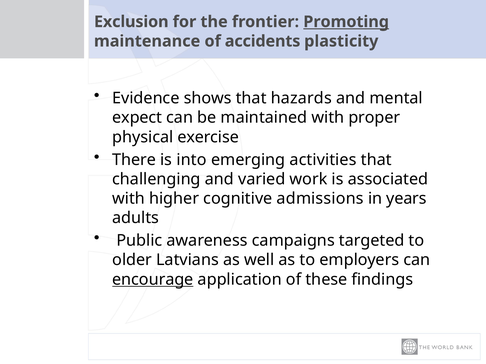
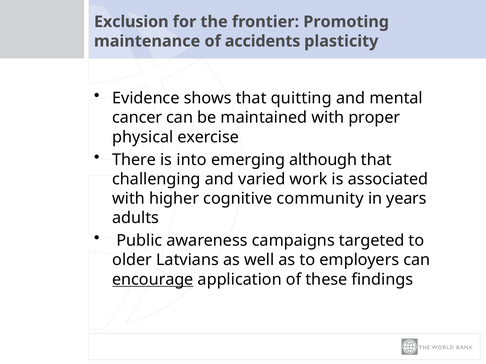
Promoting underline: present -> none
hazards: hazards -> quitting
expect: expect -> cancer
activities: activities -> although
admissions: admissions -> community
